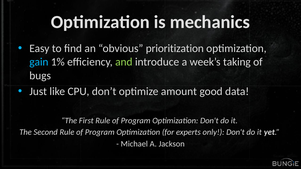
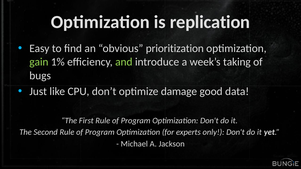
mechanics: mechanics -> replication
gain colour: light blue -> light green
amount: amount -> damage
